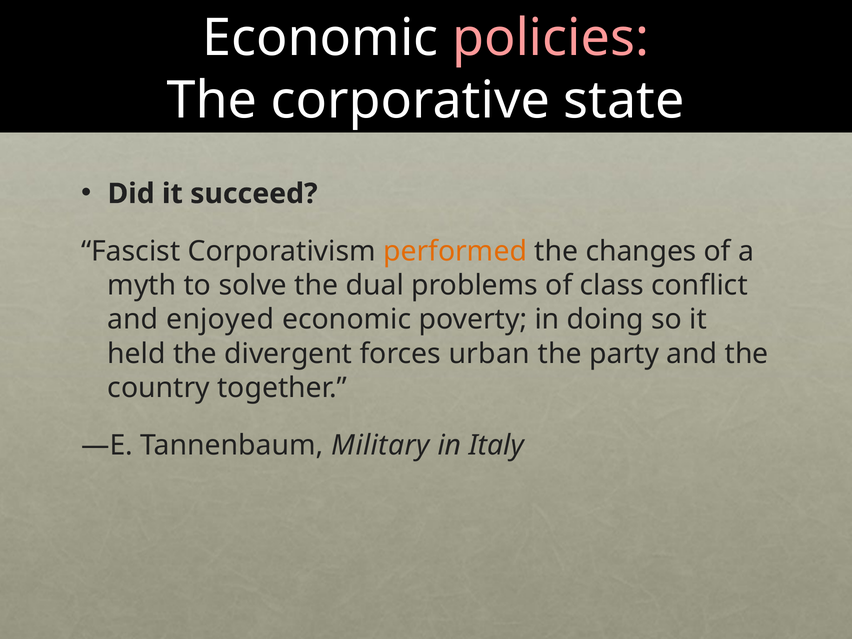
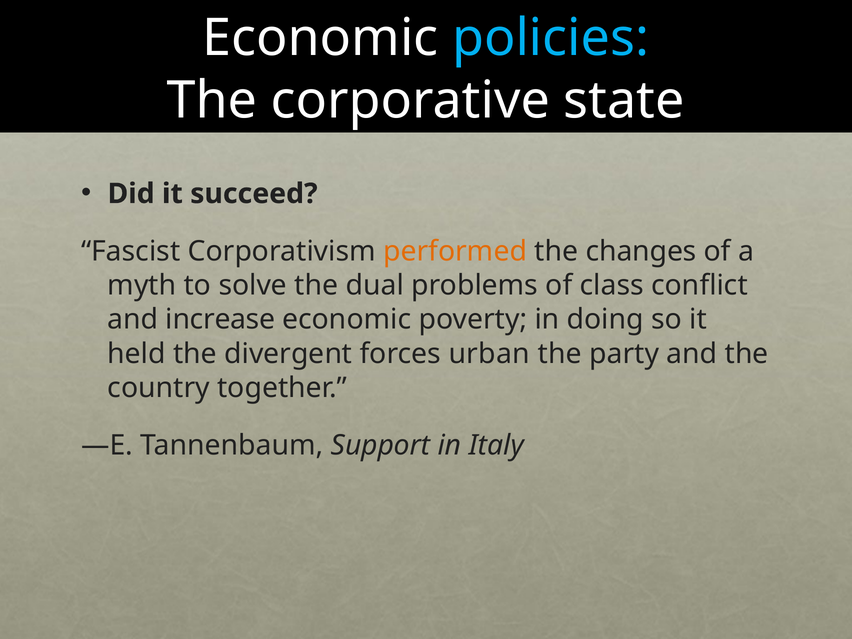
policies colour: pink -> light blue
enjoyed: enjoyed -> increase
Military: Military -> Support
